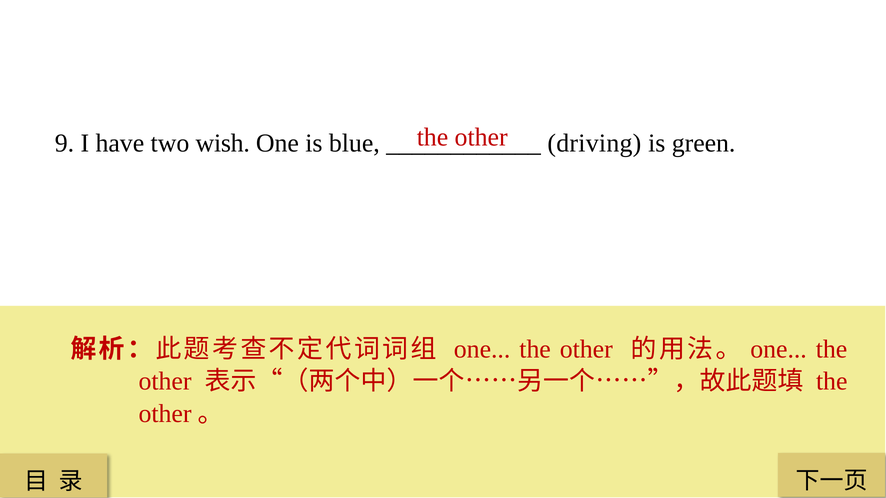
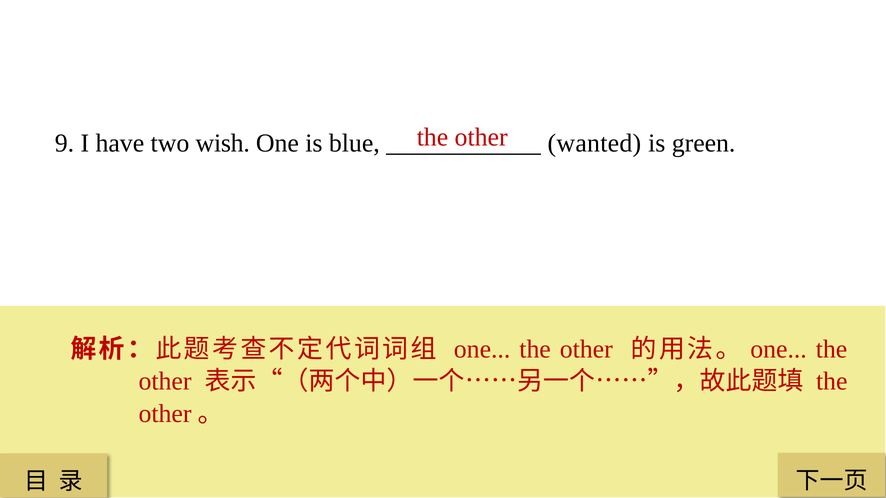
driving: driving -> wanted
